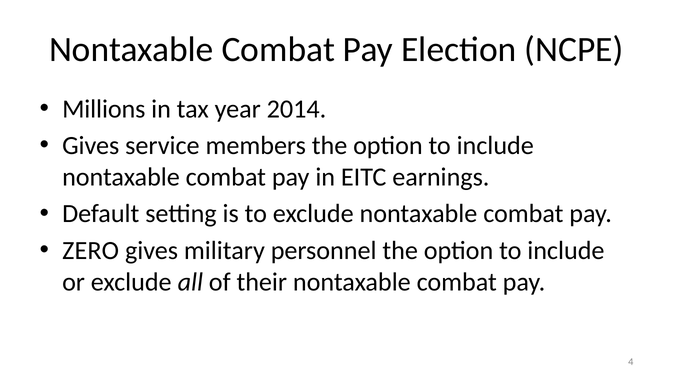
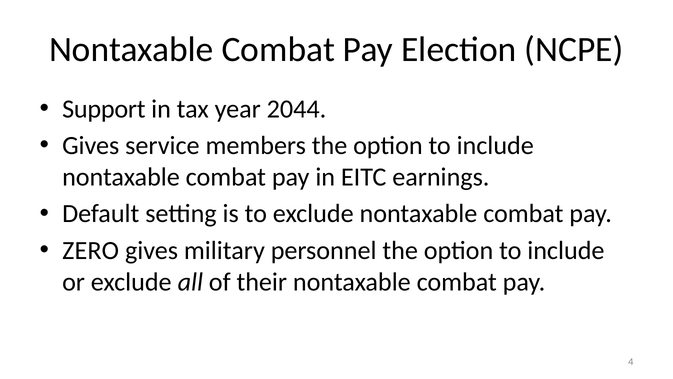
Millions: Millions -> Support
2014: 2014 -> 2044
